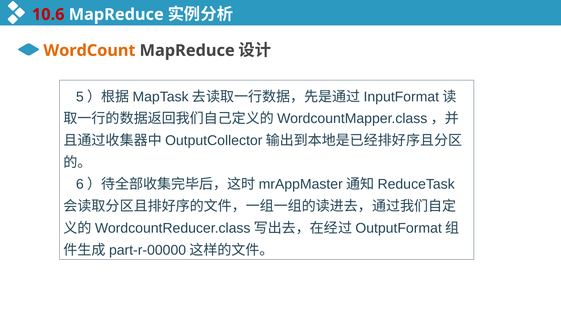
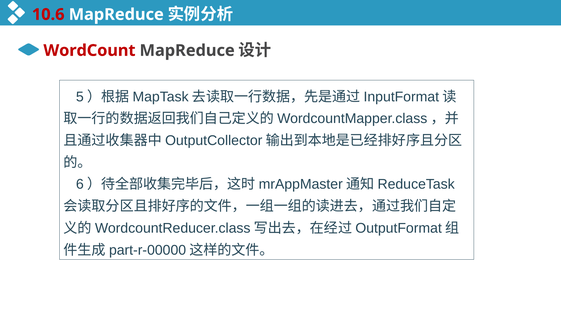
WordCount colour: orange -> red
